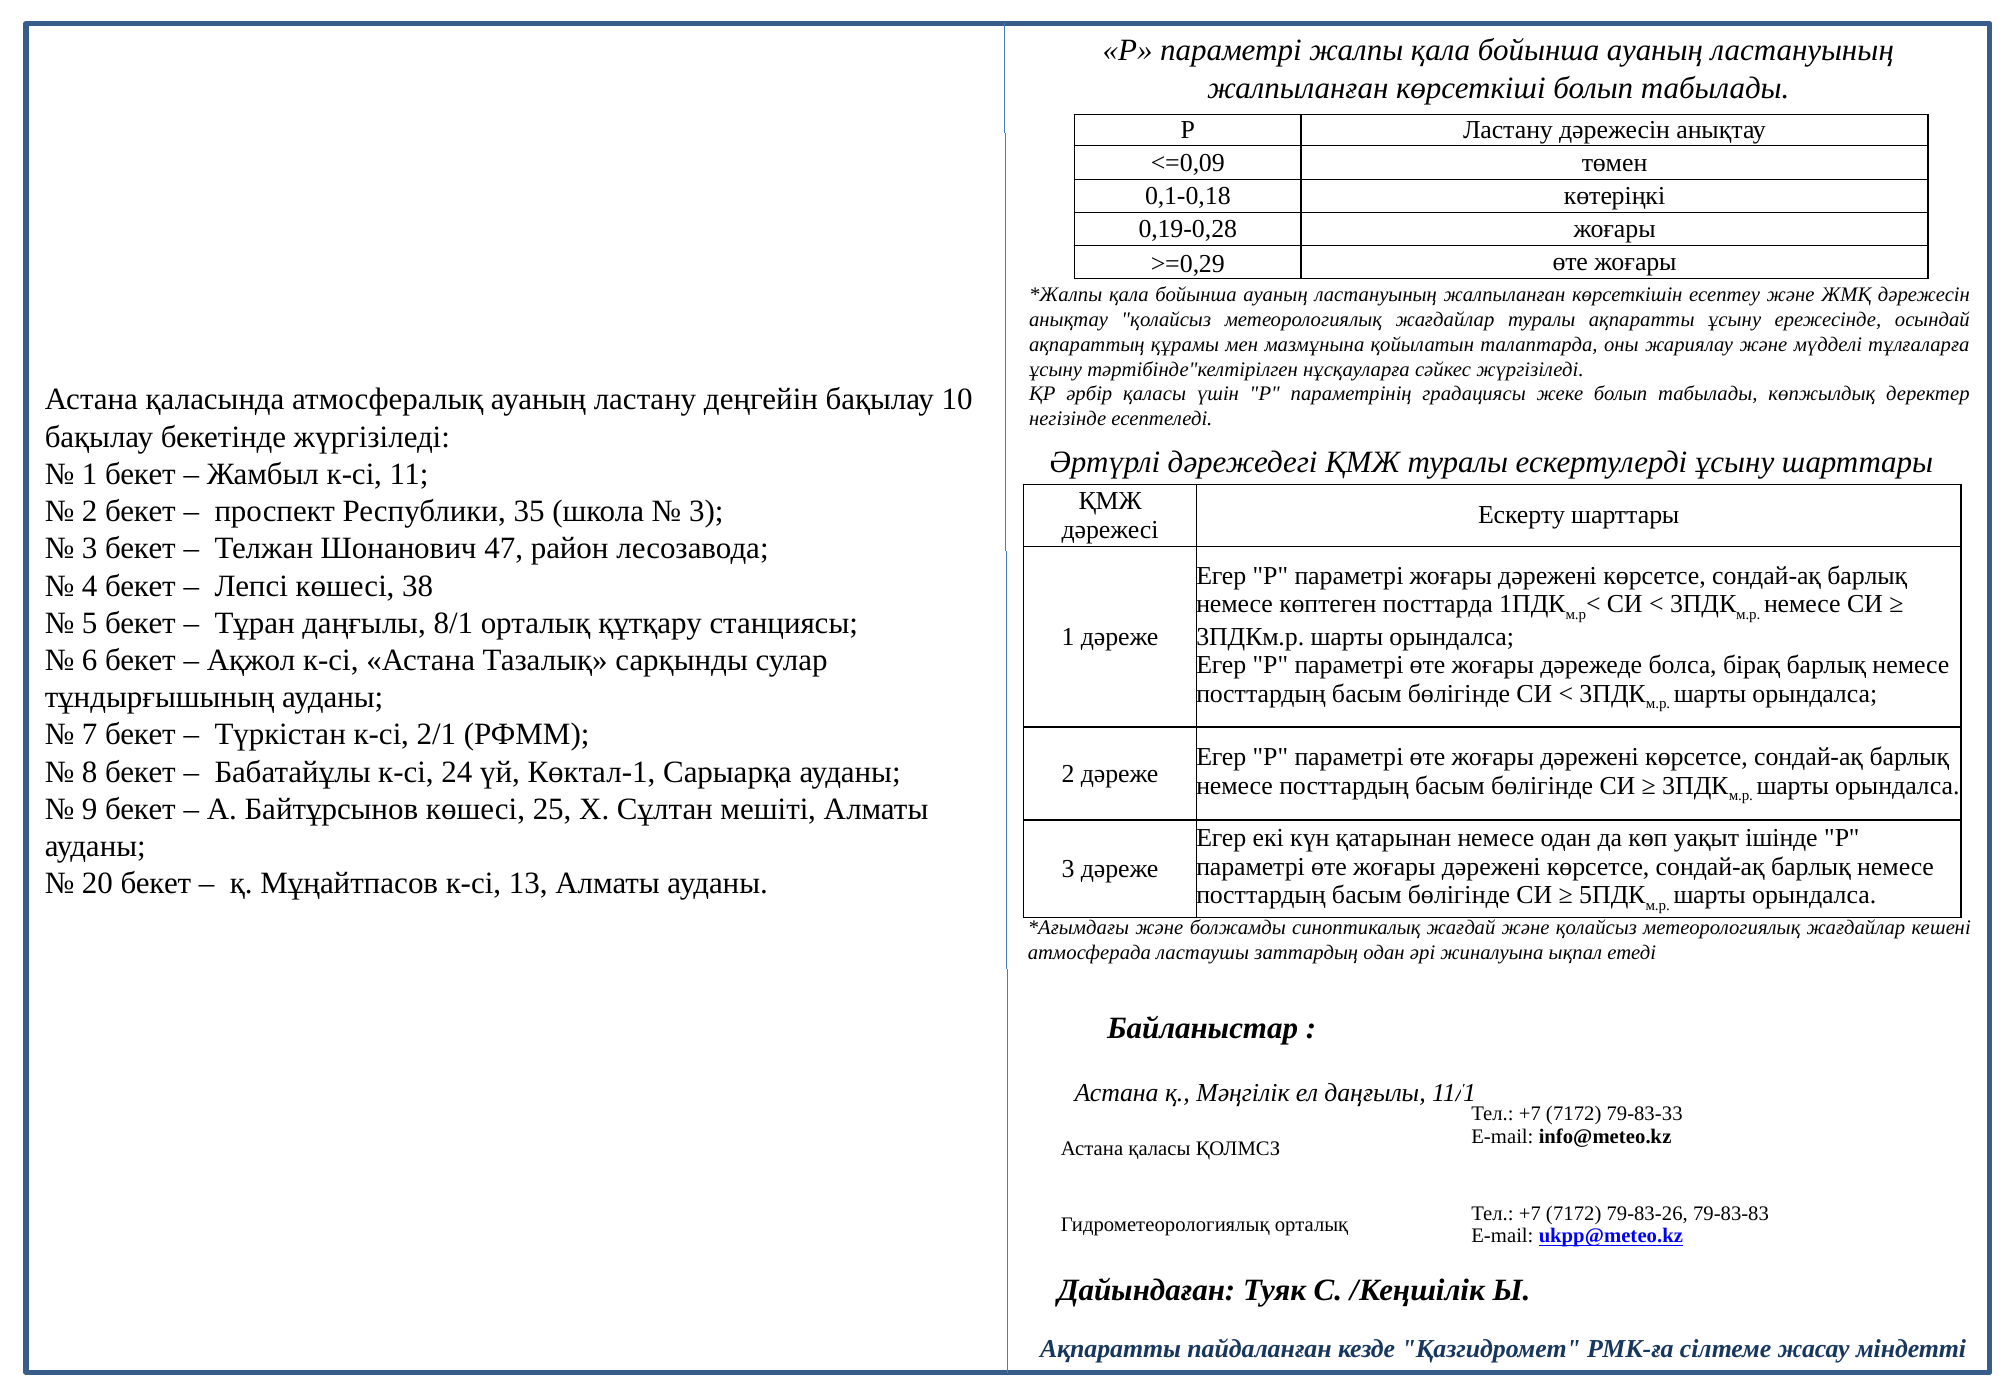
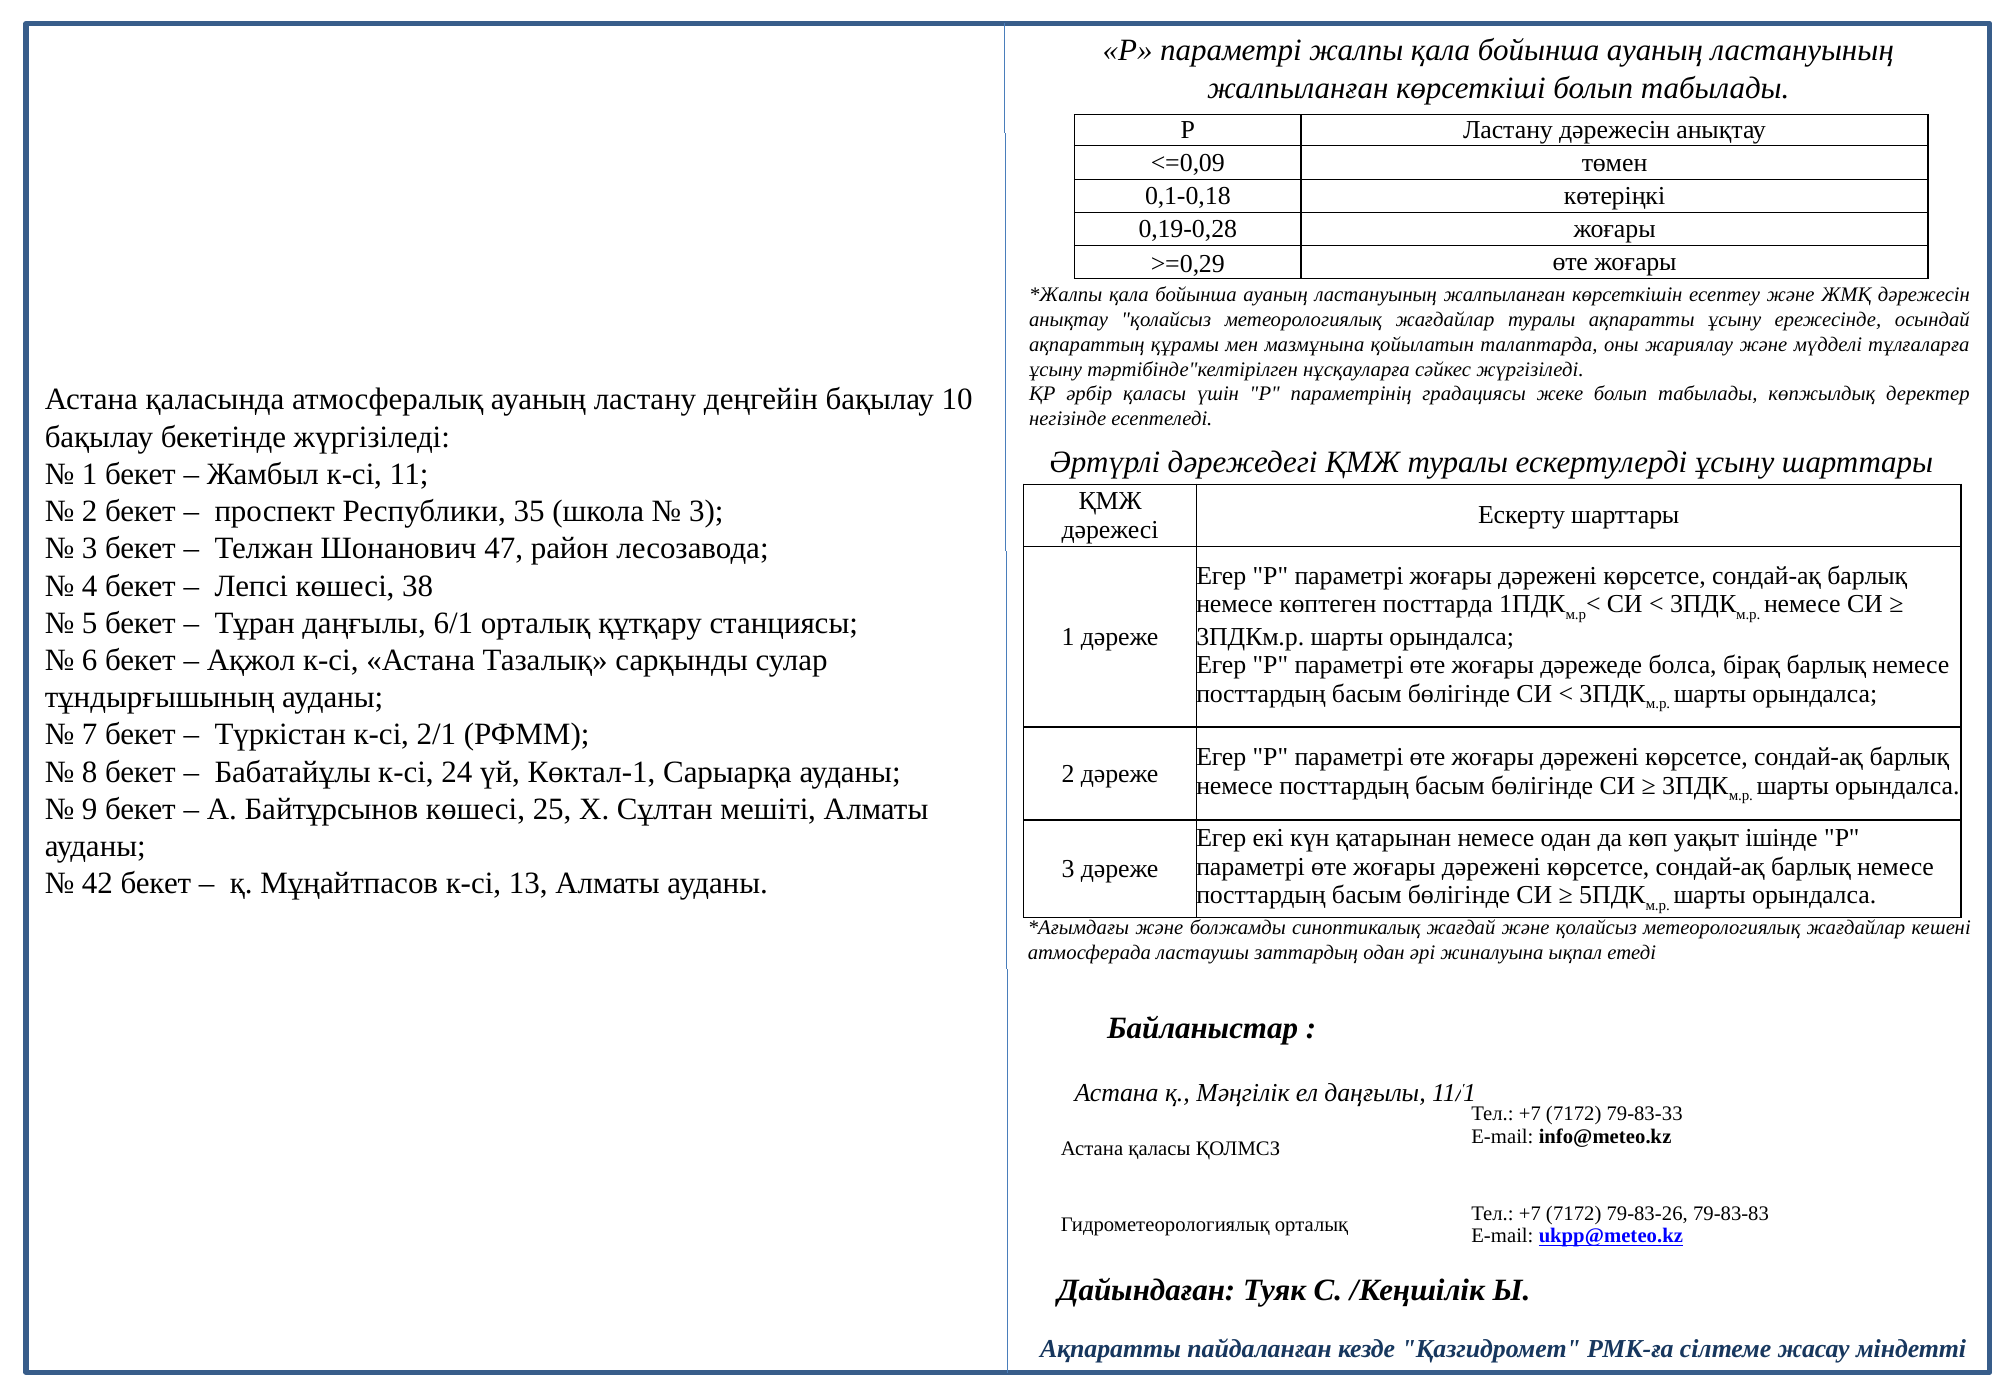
8/1: 8/1 -> 6/1
20: 20 -> 42
